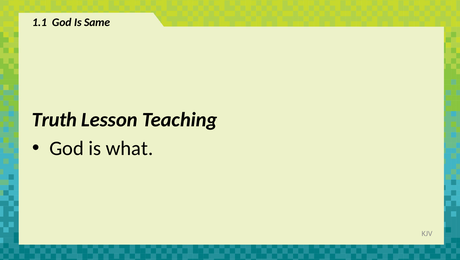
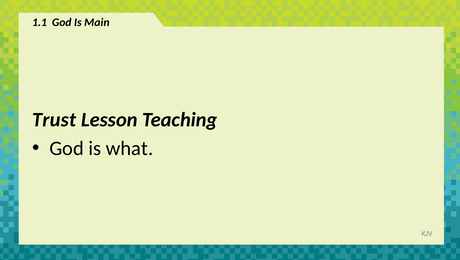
Same: Same -> Main
Truth: Truth -> Trust
